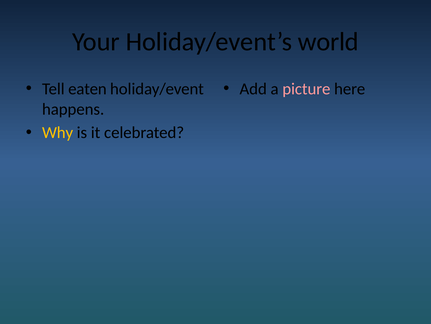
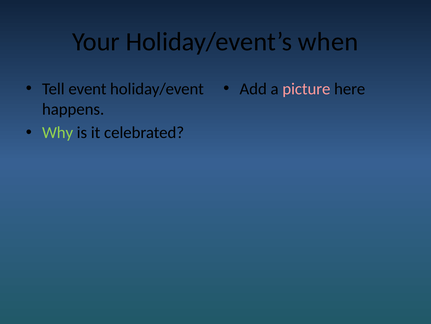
world: world -> when
eaten: eaten -> event
Why colour: yellow -> light green
